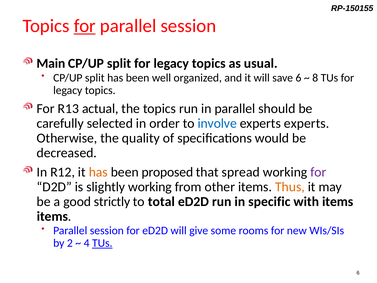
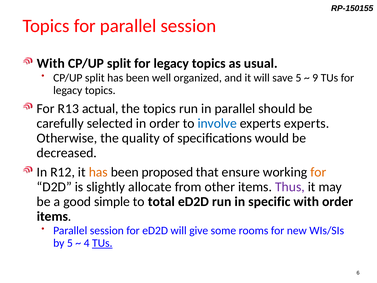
for at (85, 26) underline: present -> none
Main at (51, 63): Main -> With
save 6: 6 -> 5
8: 8 -> 9
spread: spread -> ensure
for at (318, 172) colour: purple -> orange
slightly working: working -> allocate
Thus colour: orange -> purple
strictly: strictly -> simple
with items: items -> order
by 2: 2 -> 5
